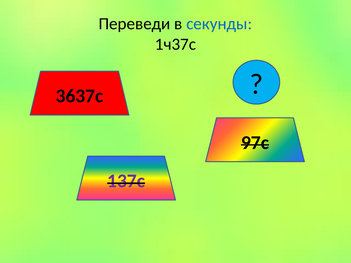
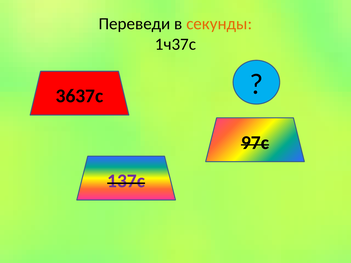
секунды colour: blue -> orange
